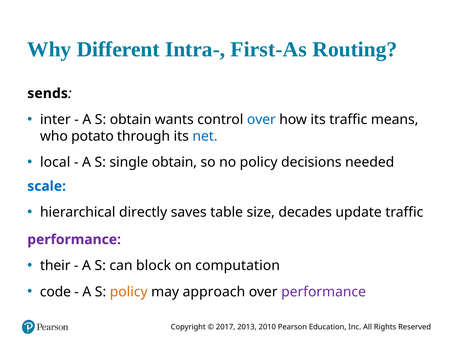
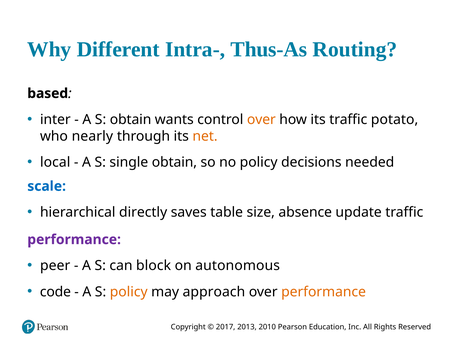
First-As: First-As -> Thus-As
sends: sends -> based
over at (261, 120) colour: blue -> orange
means: means -> potato
potato: potato -> nearly
net colour: blue -> orange
decades: decades -> absence
their: their -> peer
computation: computation -> autonomous
performance at (324, 292) colour: purple -> orange
